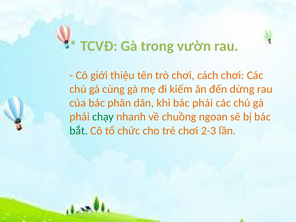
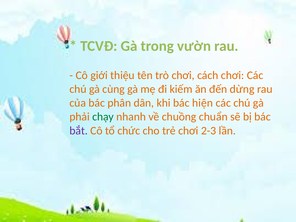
bác phải: phải -> hiện
ngoan: ngoan -> chuẩn
bắt colour: green -> purple
